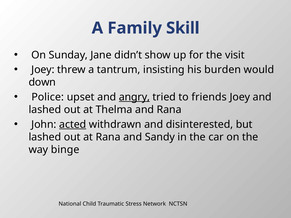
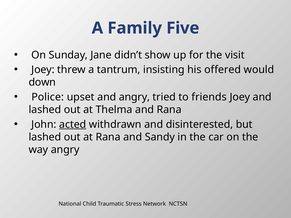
Skill: Skill -> Five
burden: burden -> offered
angry at (134, 97) underline: present -> none
way binge: binge -> angry
